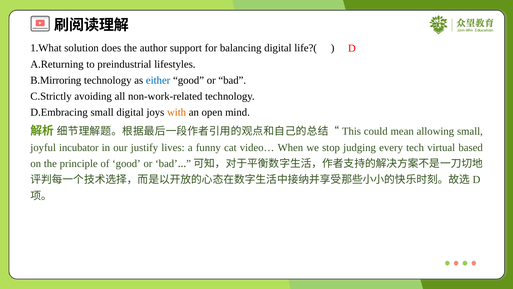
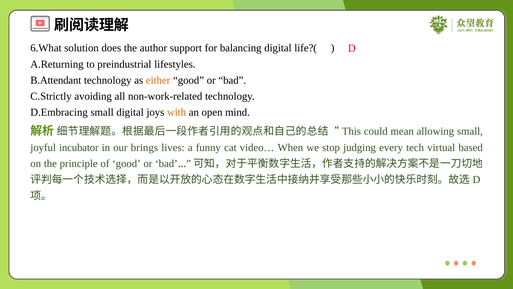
1.What: 1.What -> 6.What
B.Mirroring: B.Mirroring -> B.Attendant
either colour: blue -> orange
justify: justify -> brings
